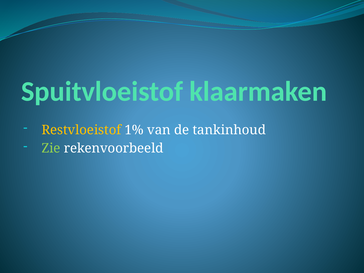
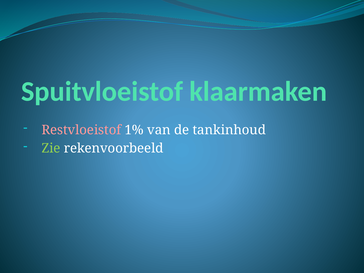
Restvloeistof colour: yellow -> pink
